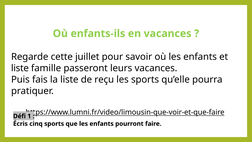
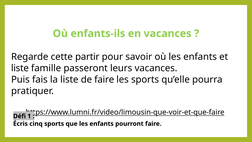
juillet: juillet -> partir
de reçu: reçu -> faire
